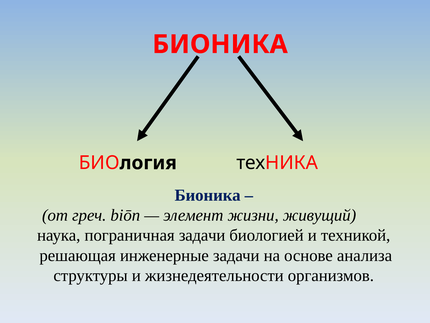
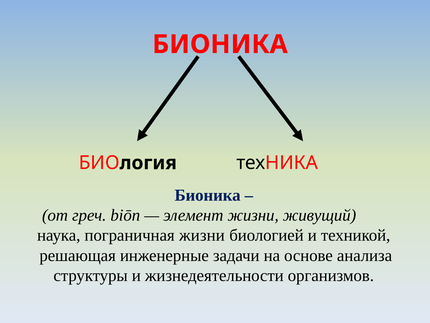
пограничная задачи: задачи -> жизни
